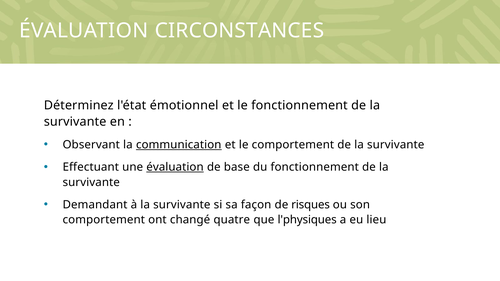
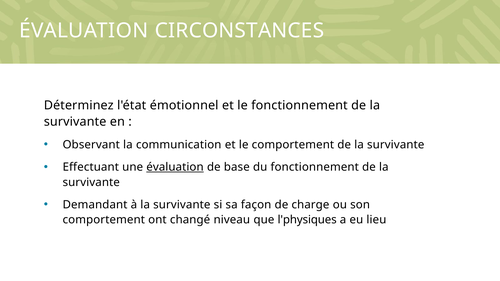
communication underline: present -> none
risques: risques -> charge
quatre: quatre -> niveau
